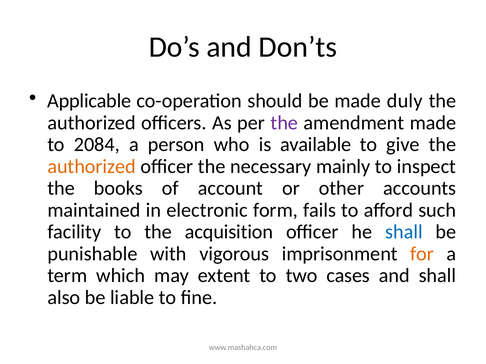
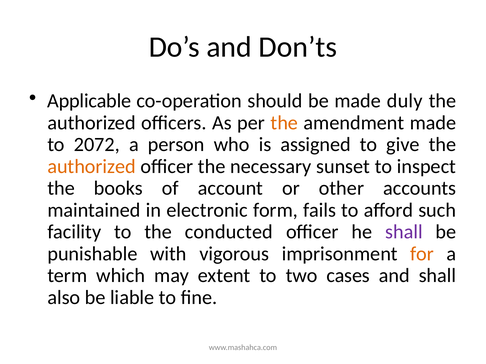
the at (284, 123) colour: purple -> orange
2084: 2084 -> 2072
available: available -> assigned
mainly: mainly -> sunset
acquisition: acquisition -> conducted
shall at (404, 232) colour: blue -> purple
